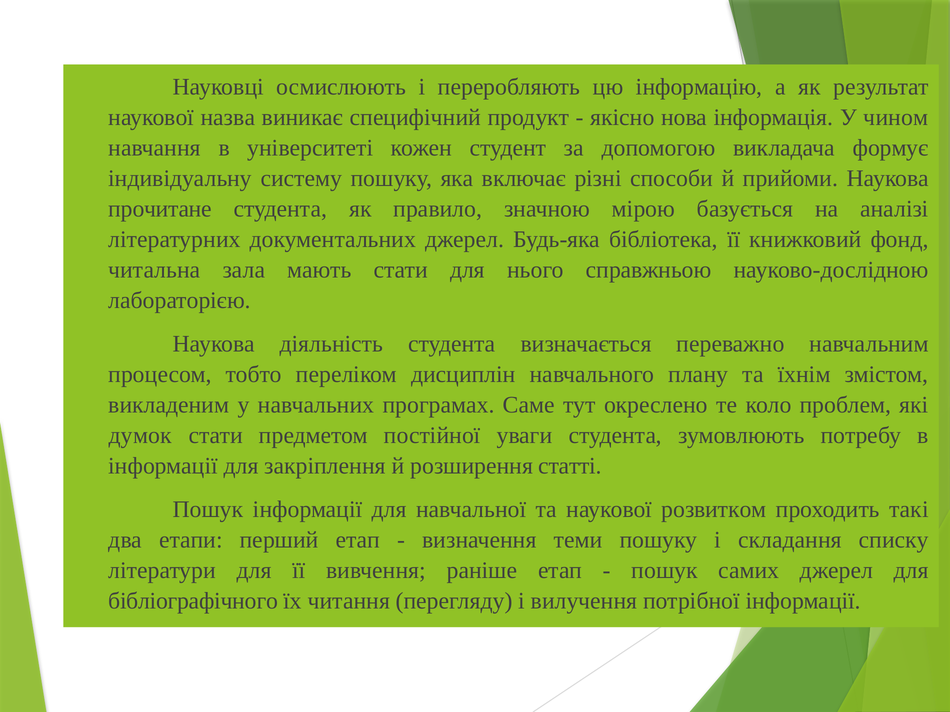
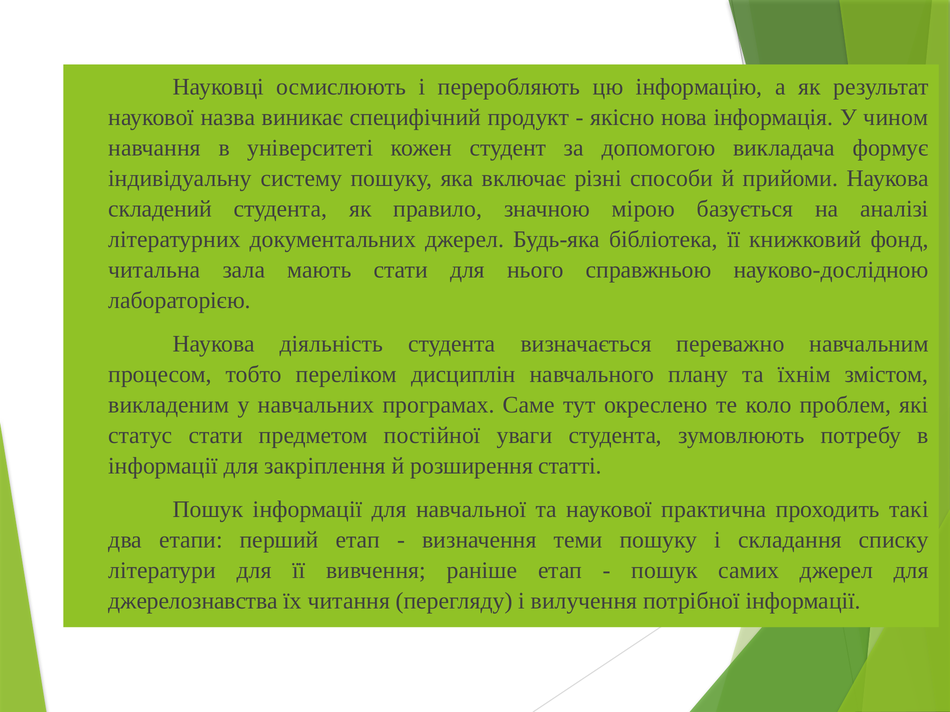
прочитане: прочитане -> складений
думок: думок -> статус
розвитком: розвитком -> практична
бібліографічного: бібліографічного -> джерелознавства
